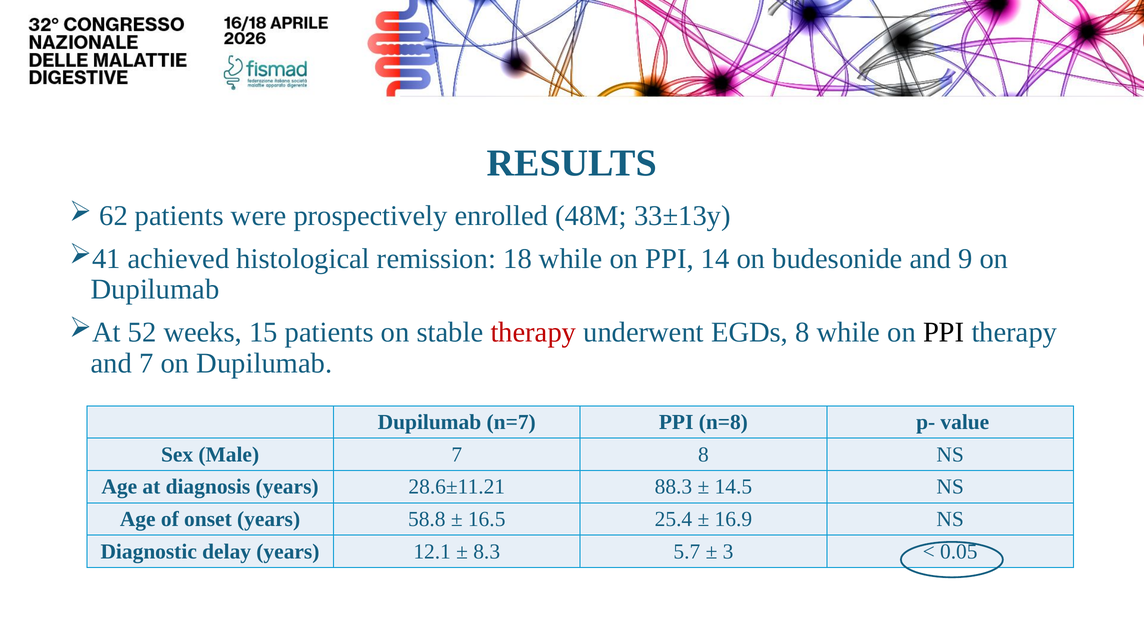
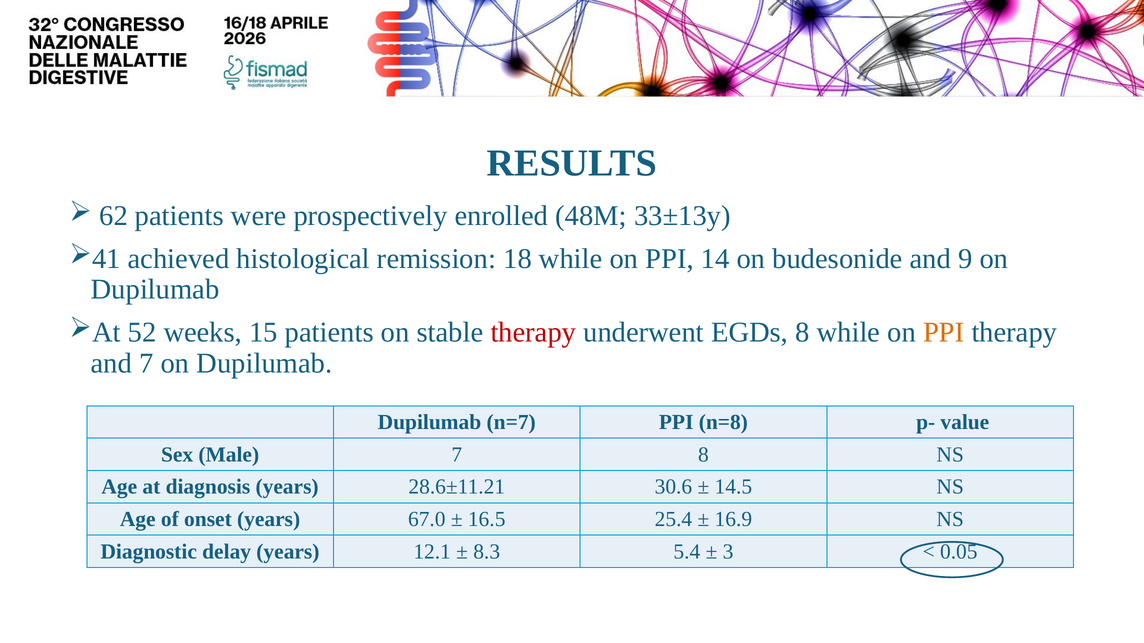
PPI at (944, 333) colour: black -> orange
88.3: 88.3 -> 30.6
58.8: 58.8 -> 67.0
5.7: 5.7 -> 5.4
